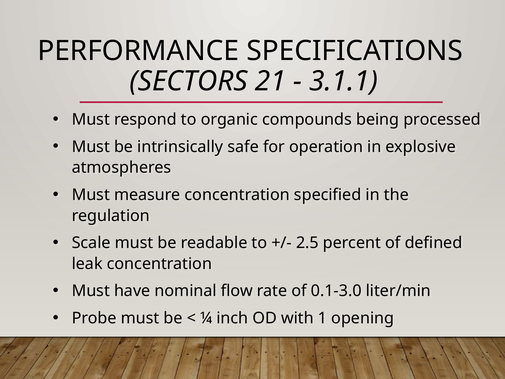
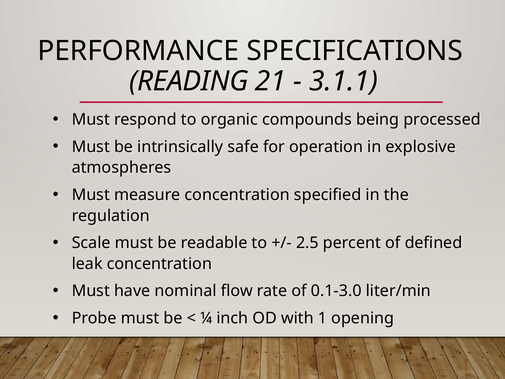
SECTORS: SECTORS -> READING
